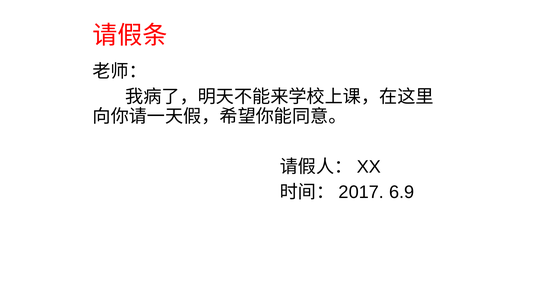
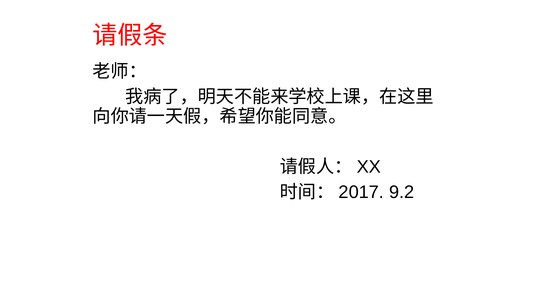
6.9: 6.9 -> 9.2
